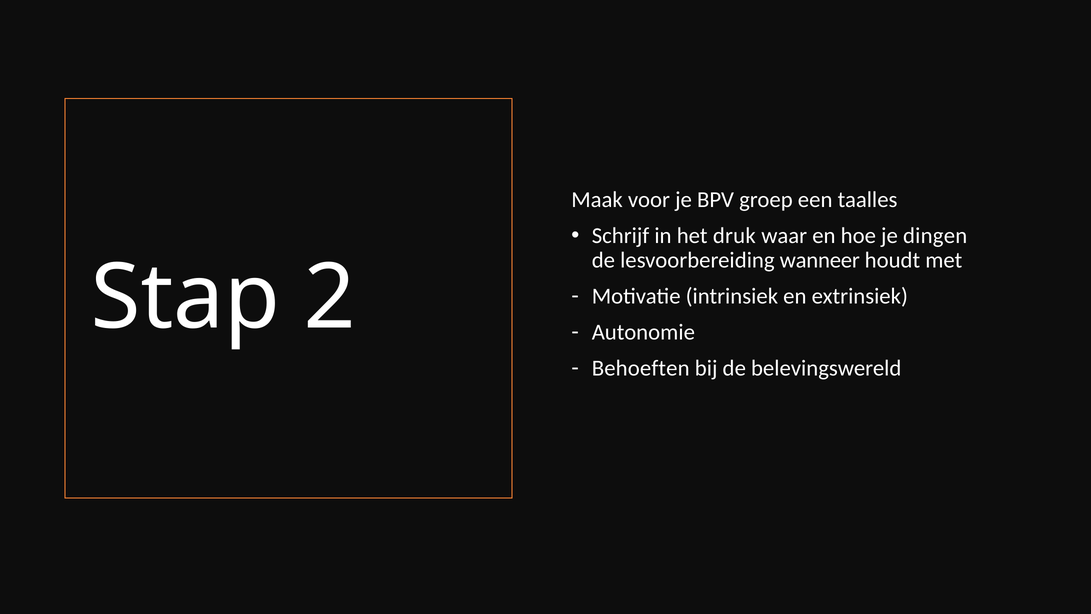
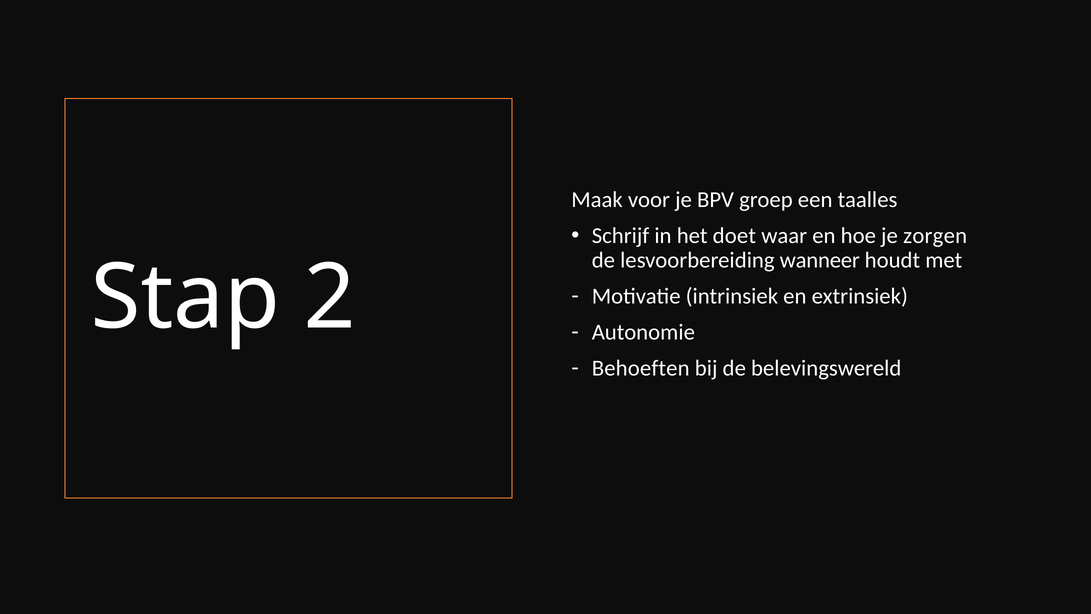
druk: druk -> doet
dingen: dingen -> zorgen
